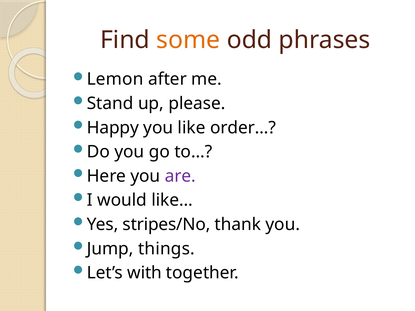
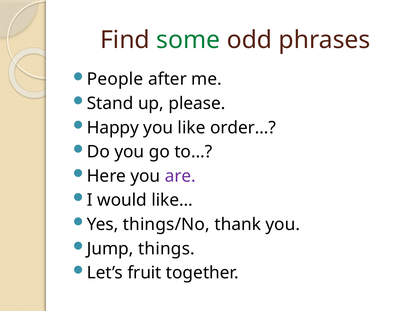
some colour: orange -> green
Lemon: Lemon -> People
stripes/No: stripes/No -> things/No
with: with -> fruit
